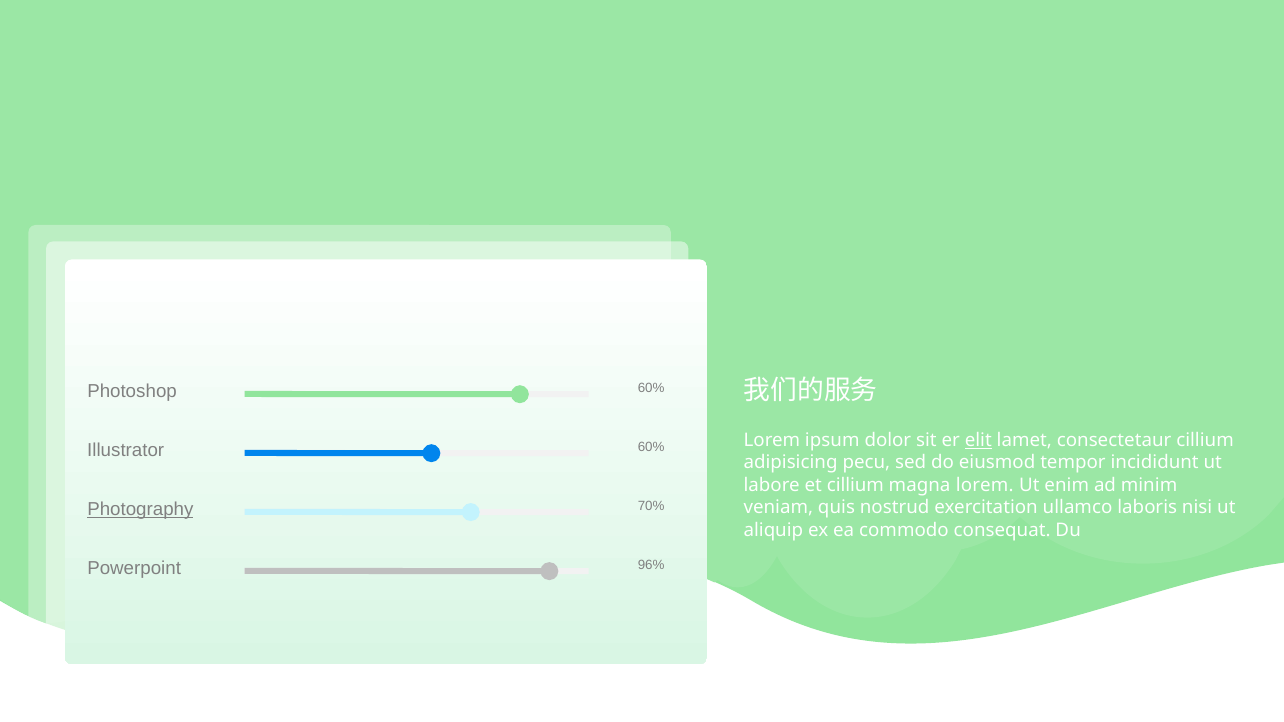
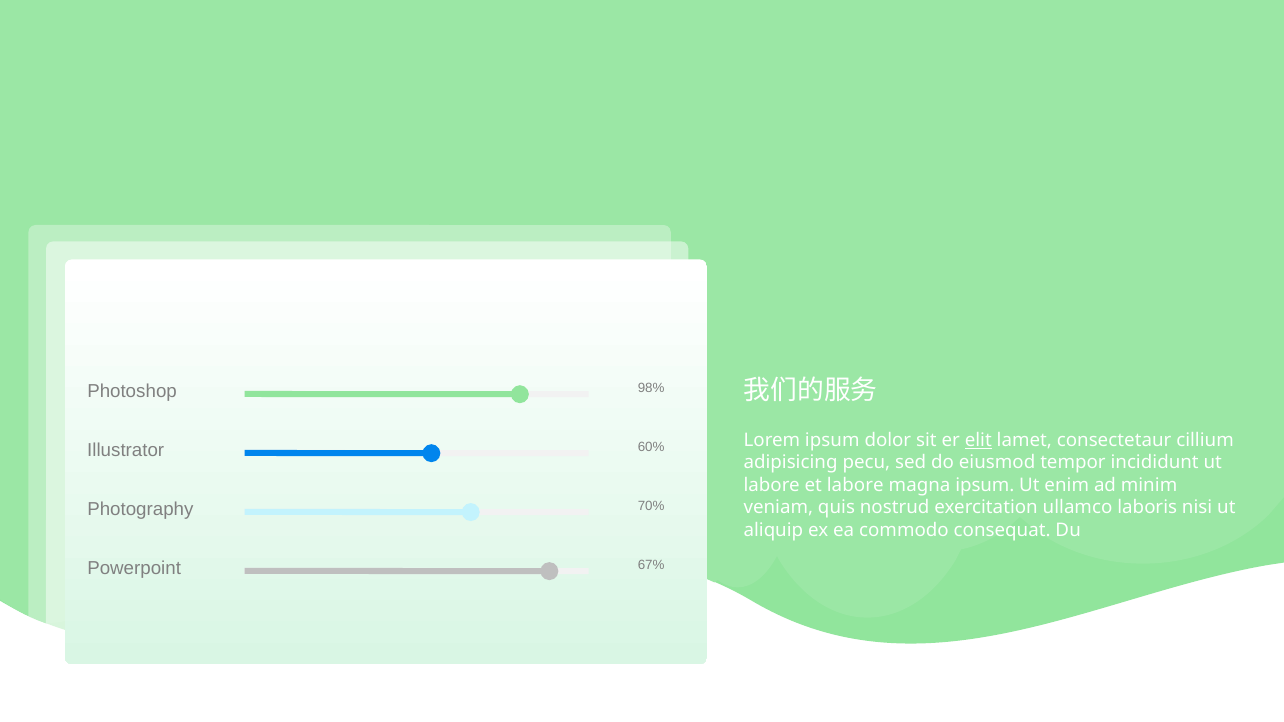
Photoshop 60%: 60% -> 98%
et cillium: cillium -> labore
magna lorem: lorem -> ipsum
Photography underline: present -> none
96%: 96% -> 67%
